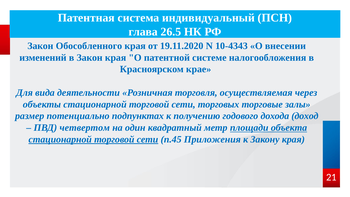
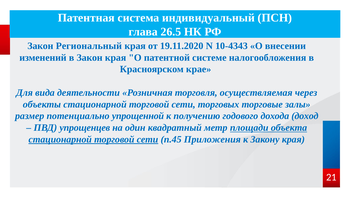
Обособленного: Обособленного -> Региональный
подпунктах: подпунктах -> упрощенной
четвертом: четвертом -> упрощенцев
